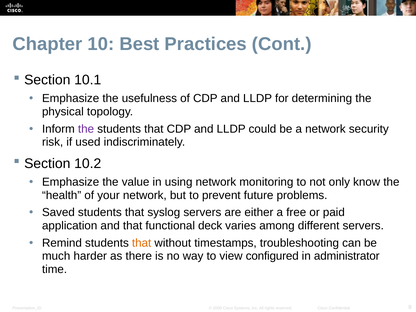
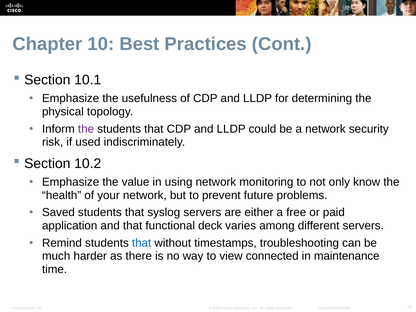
that at (142, 243) colour: orange -> blue
configured: configured -> connected
administrator: administrator -> maintenance
